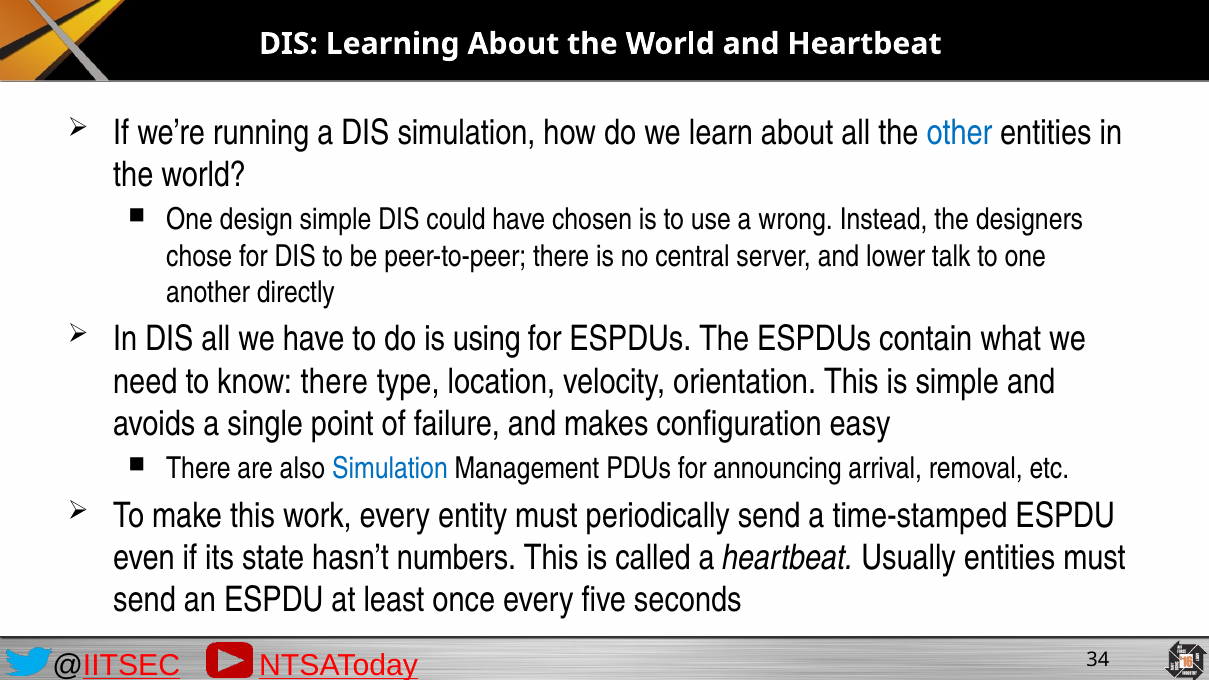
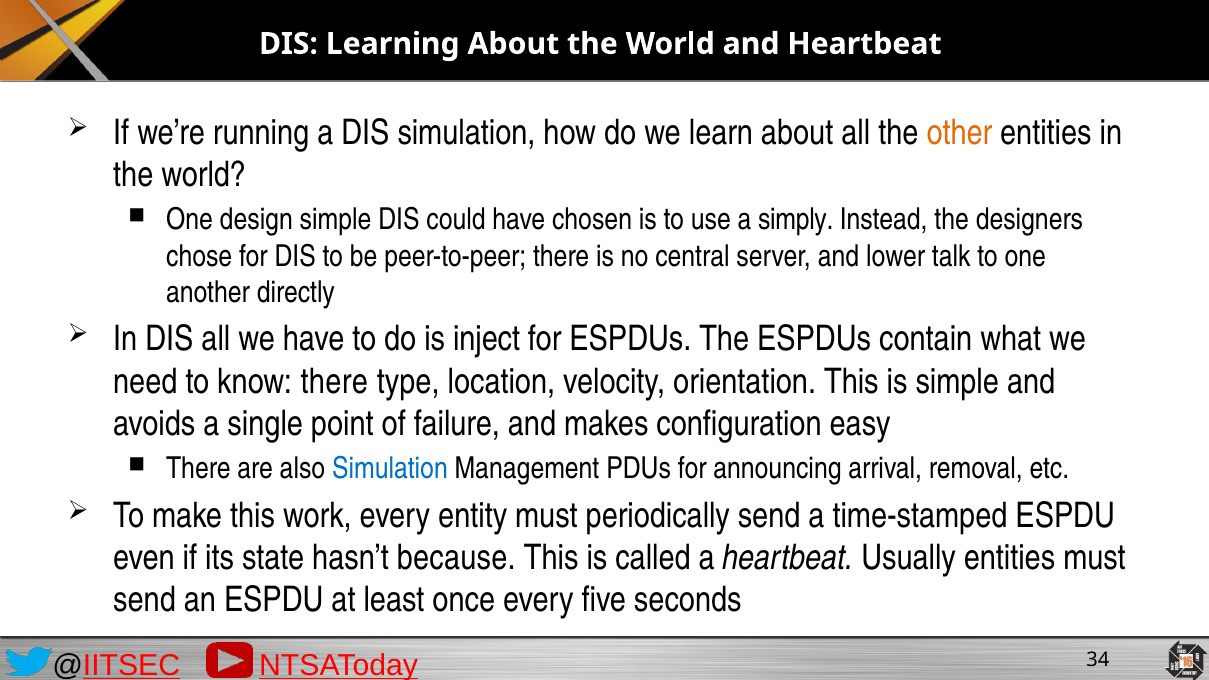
other colour: blue -> orange
wrong: wrong -> simply
using: using -> inject
numbers: numbers -> because
